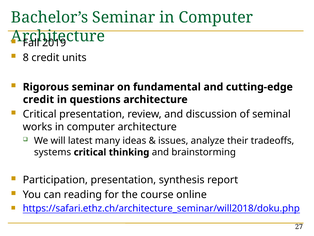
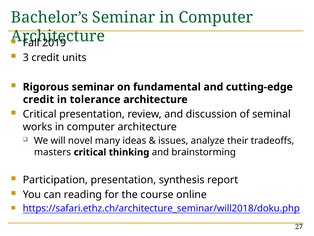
8: 8 -> 3
questions: questions -> tolerance
latest: latest -> novel
systems: systems -> masters
